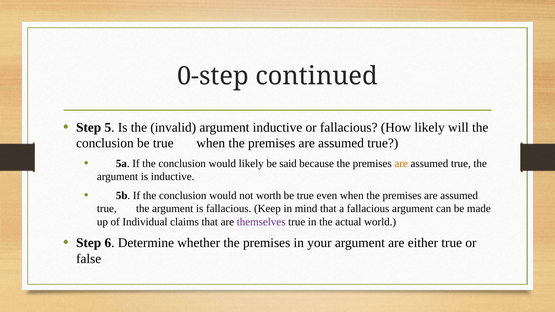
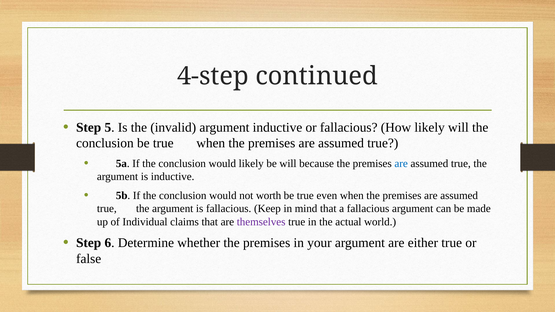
0-step: 0-step -> 4-step
be said: said -> will
are at (401, 164) colour: orange -> blue
